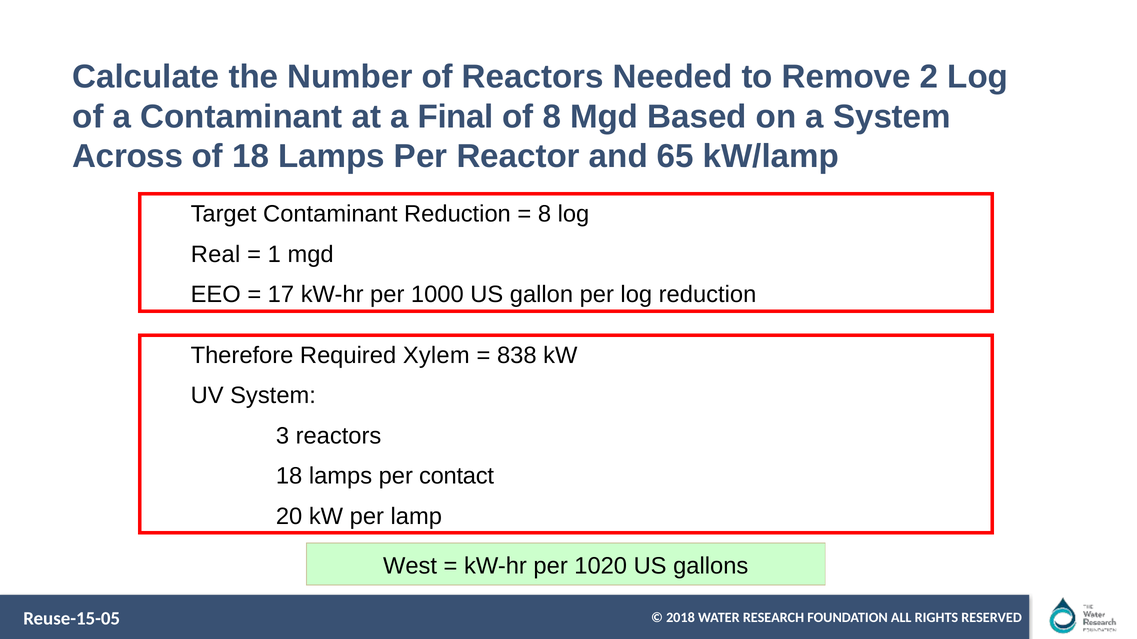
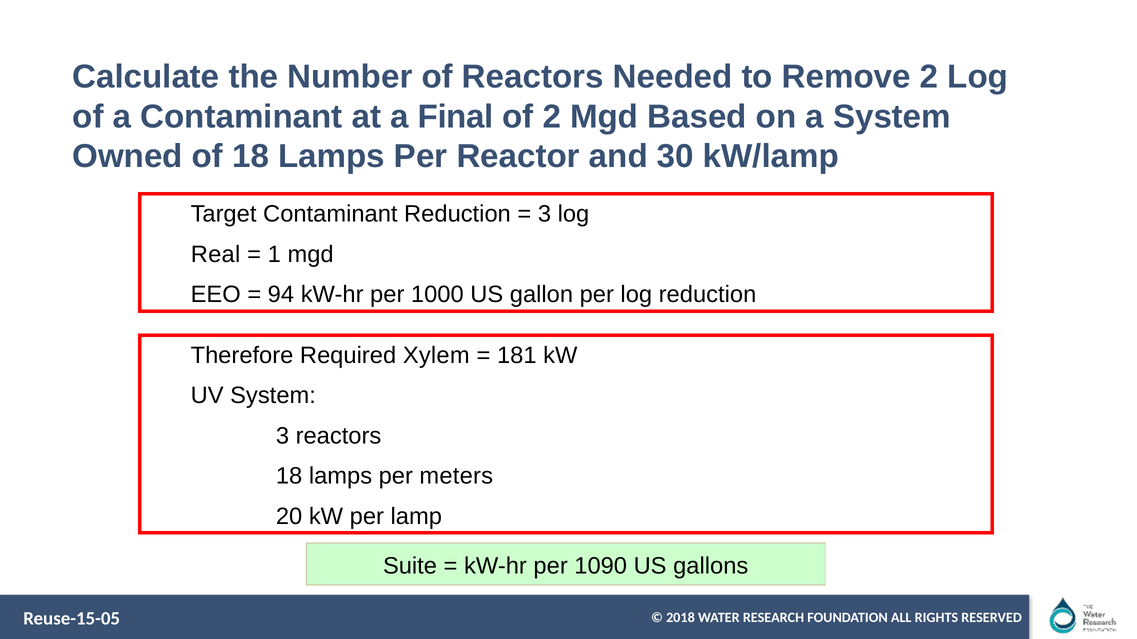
of 8: 8 -> 2
Across: Across -> Owned
65: 65 -> 30
8 at (545, 214): 8 -> 3
17: 17 -> 94
838: 838 -> 181
contact: contact -> meters
West: West -> Suite
1020: 1020 -> 1090
